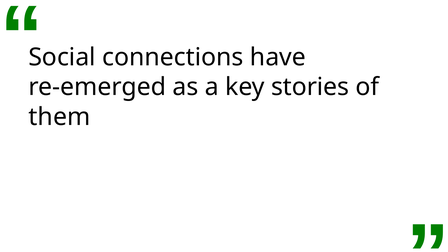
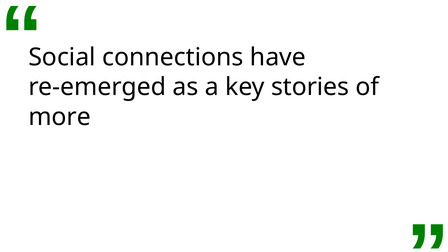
them: them -> more
